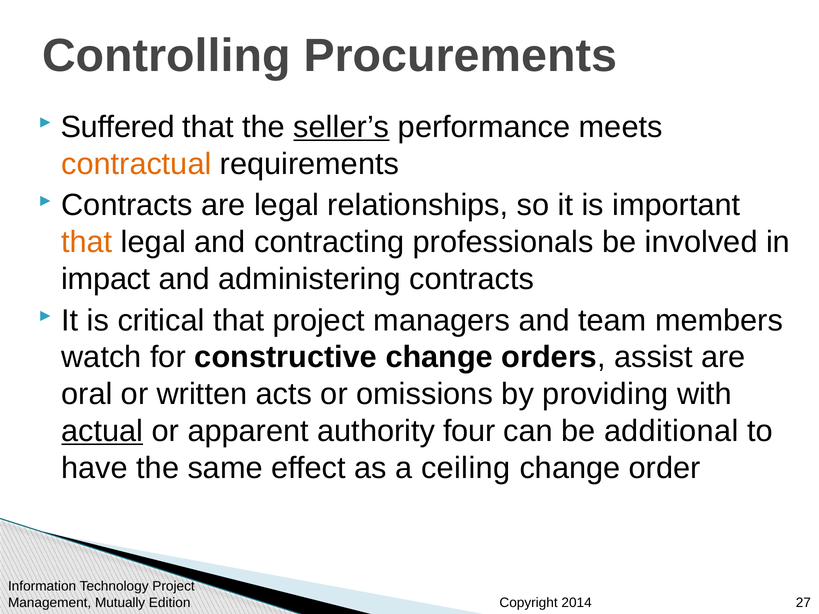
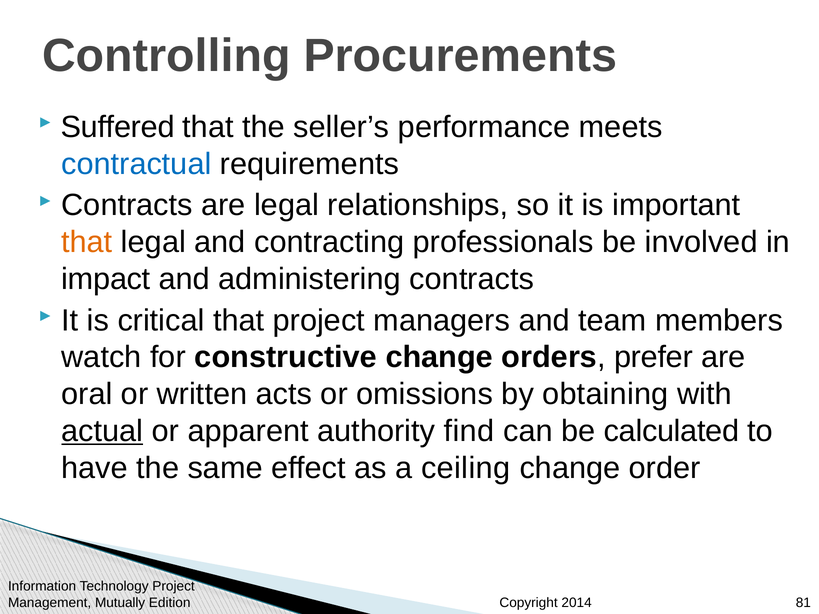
seller’s underline: present -> none
contractual colour: orange -> blue
assist: assist -> prefer
providing: providing -> obtaining
four: four -> find
additional: additional -> calculated
27: 27 -> 81
